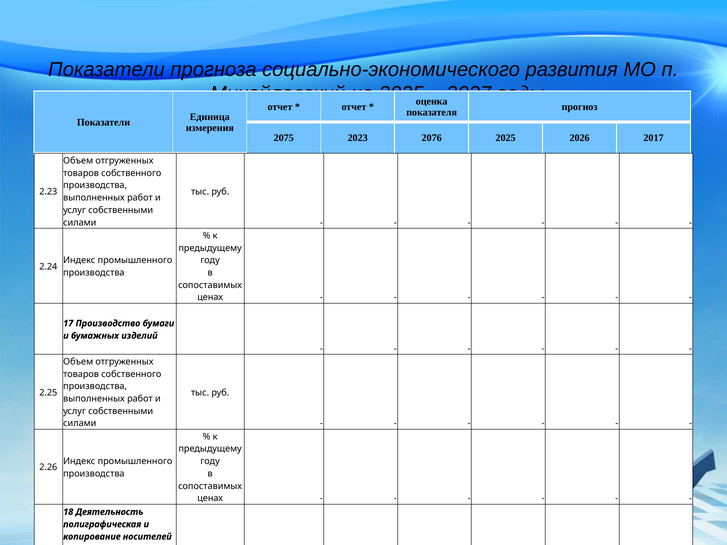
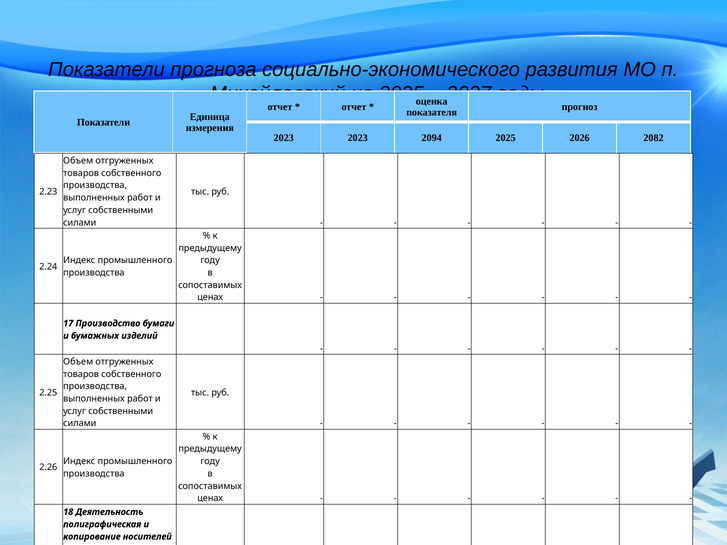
2075 at (284, 138): 2075 -> 2023
2076: 2076 -> 2094
2017: 2017 -> 2082
